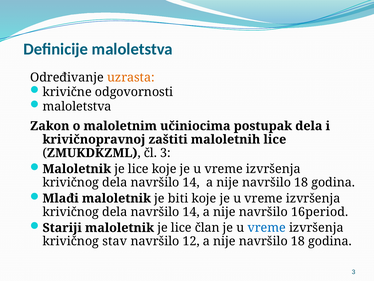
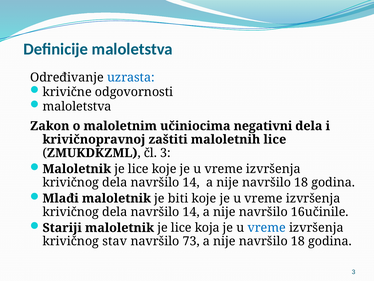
uzrasta colour: orange -> blue
postupak: postupak -> negativni
16period: 16period -> 16učinile
član: član -> koja
12: 12 -> 73
